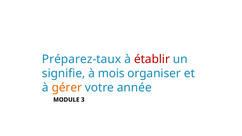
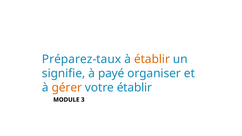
établir at (152, 59) colour: red -> orange
mois: mois -> payé
votre année: année -> établir
